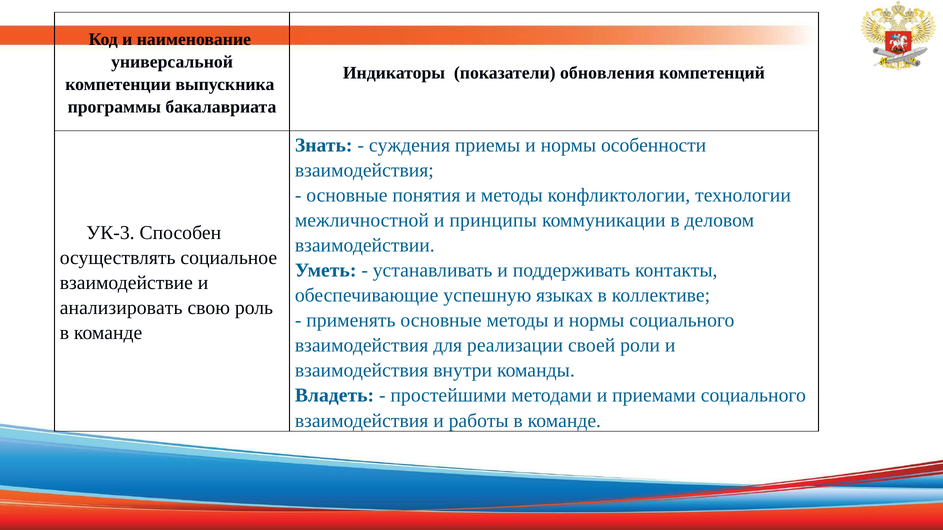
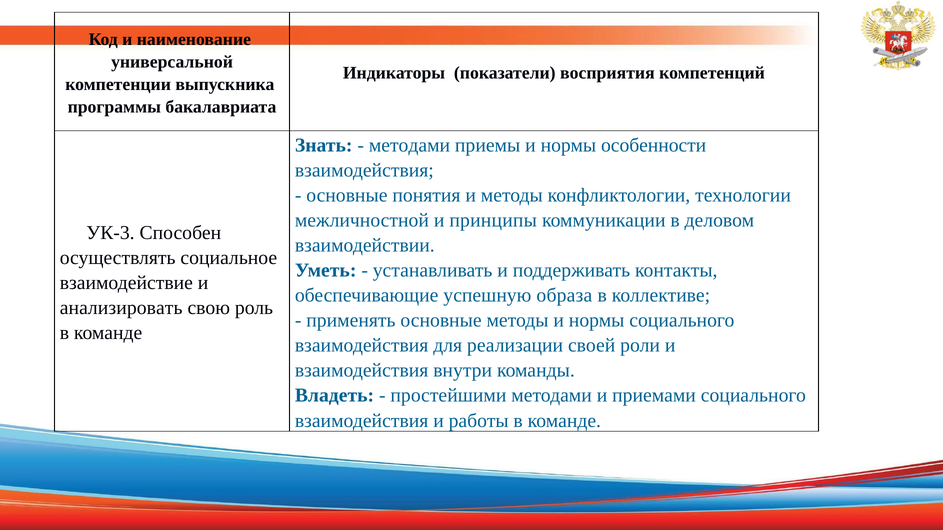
обновления: обновления -> восприятия
суждения at (409, 145): суждения -> методами
языках: языках -> образа
